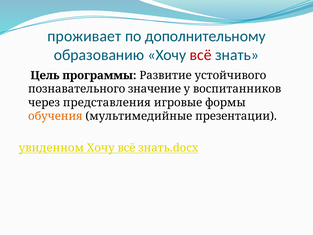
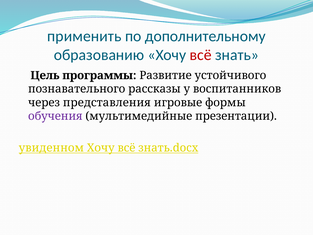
проживает: проживает -> применить
значение: значение -> рассказы
обучения colour: orange -> purple
